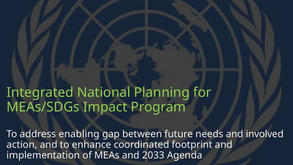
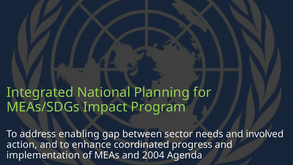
future: future -> sector
footprint: footprint -> progress
2033: 2033 -> 2004
